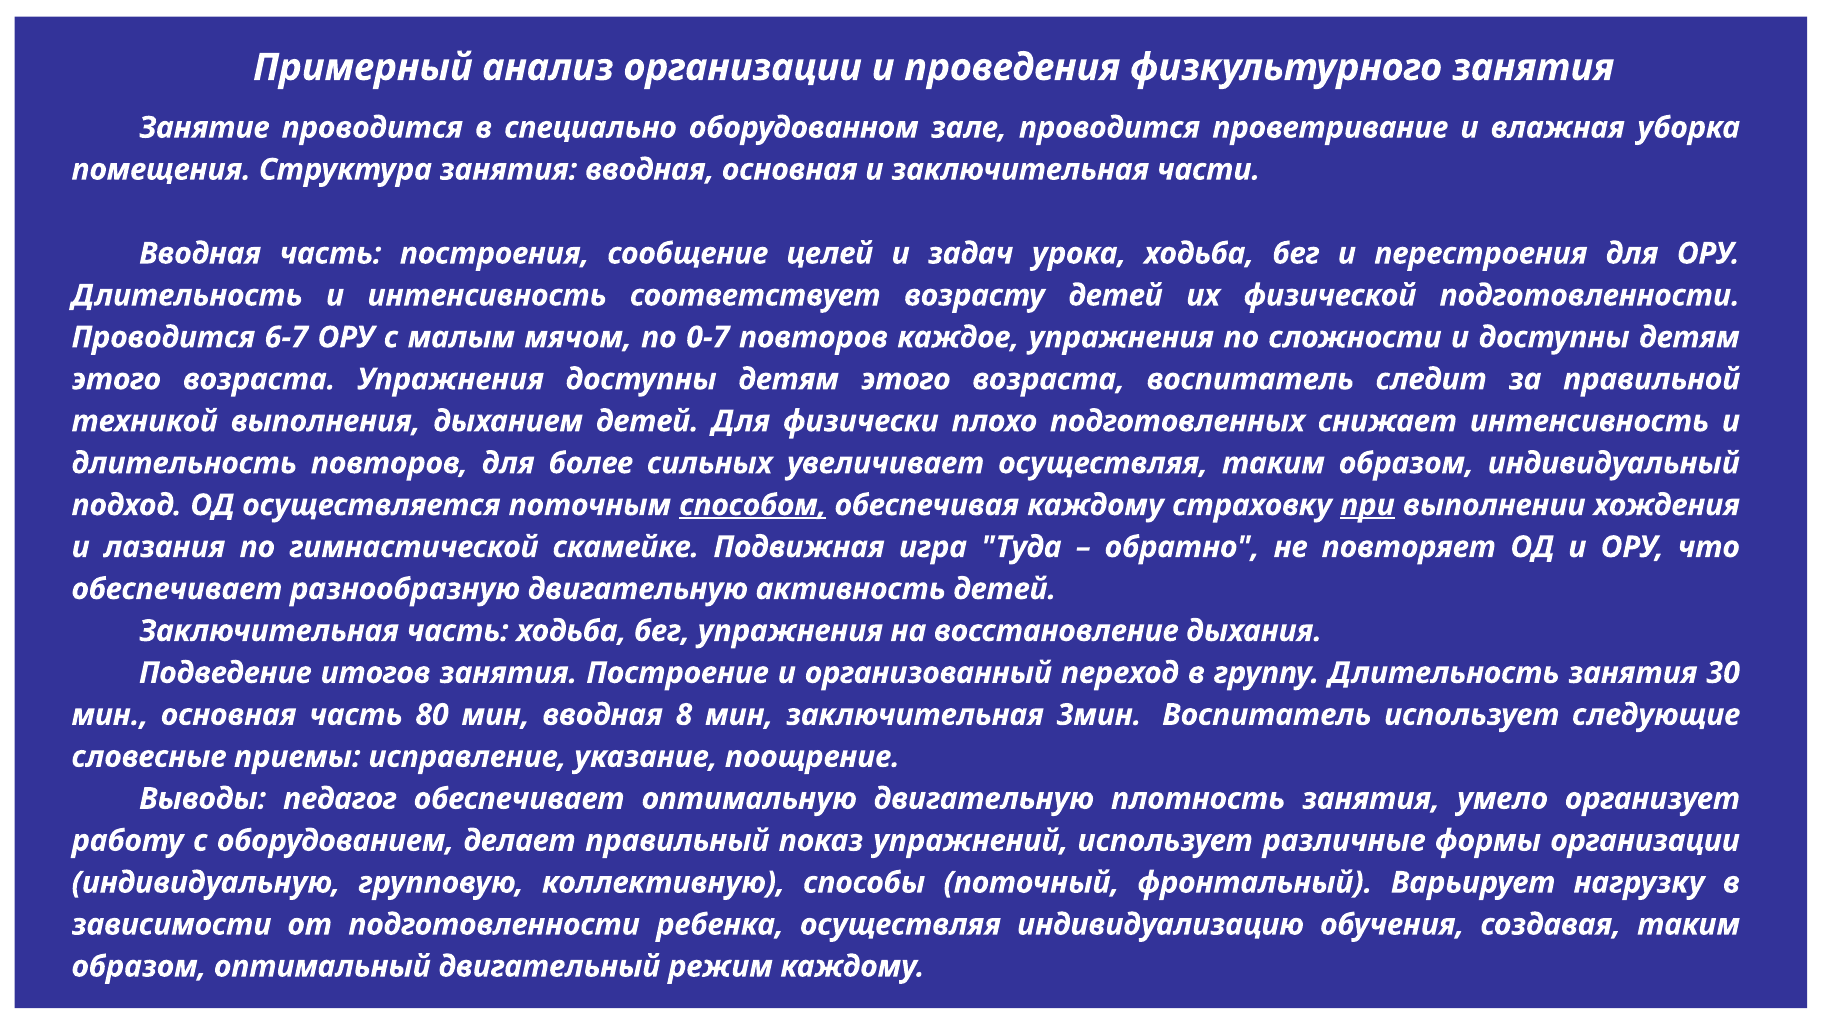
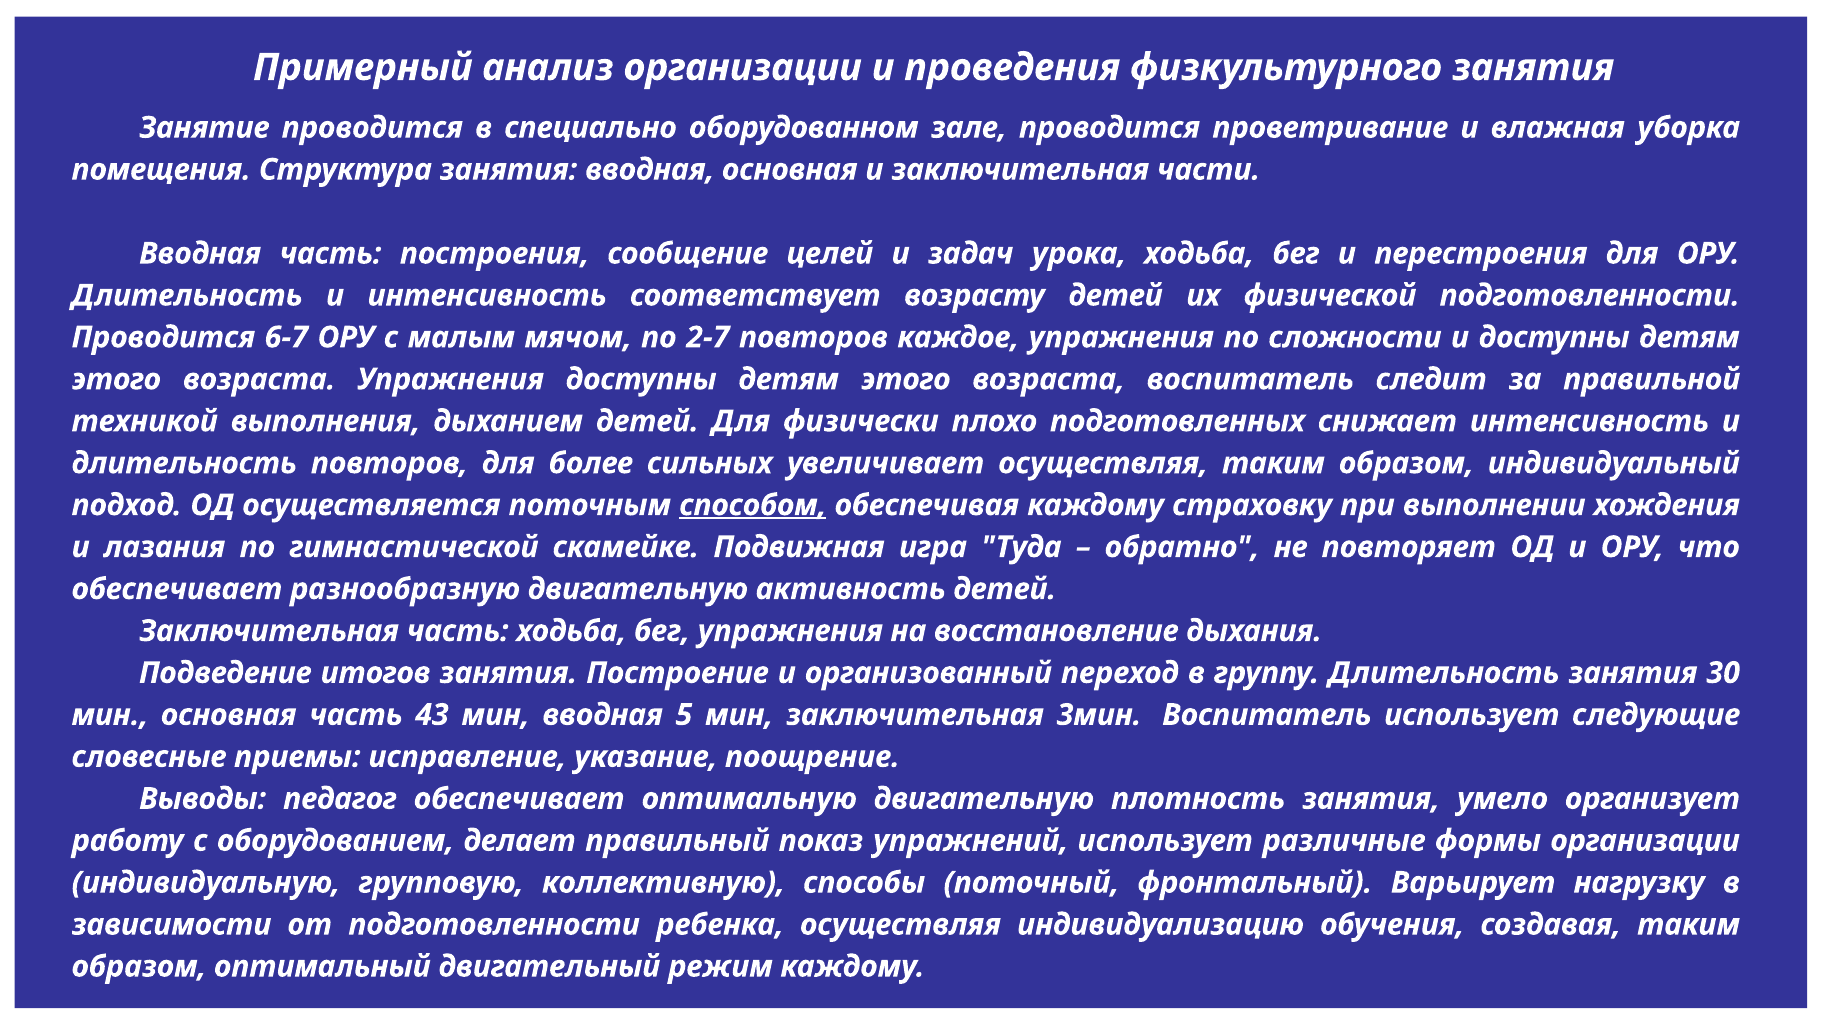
0-7: 0-7 -> 2-7
при underline: present -> none
80: 80 -> 43
8: 8 -> 5
